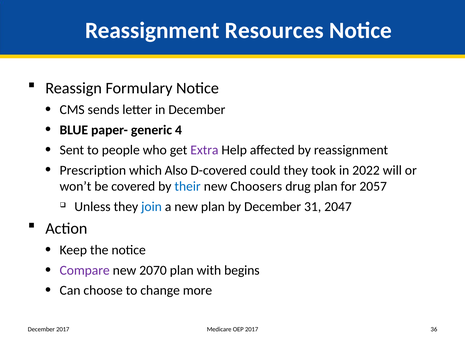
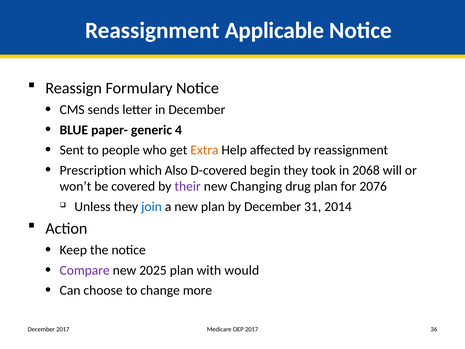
Resources: Resources -> Applicable
Extra colour: purple -> orange
could: could -> begin
2022: 2022 -> 2068
their colour: blue -> purple
Choosers: Choosers -> Changing
2057: 2057 -> 2076
2047: 2047 -> 2014
2070: 2070 -> 2025
begins: begins -> would
